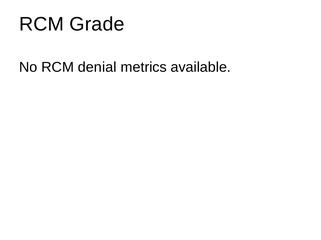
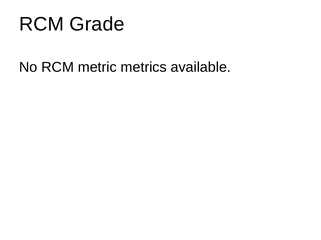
denial: denial -> metric
